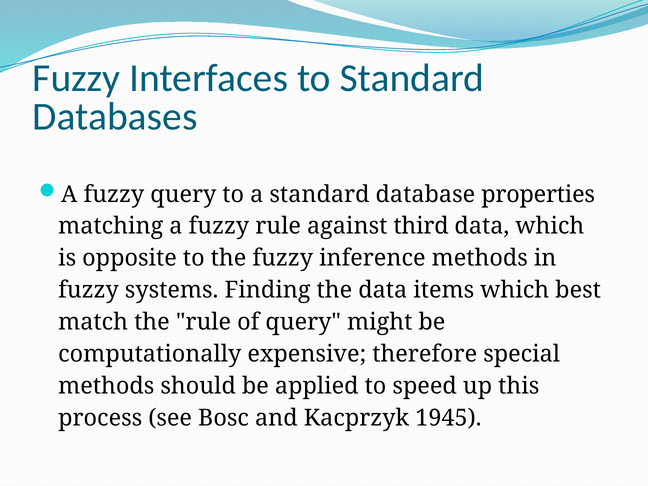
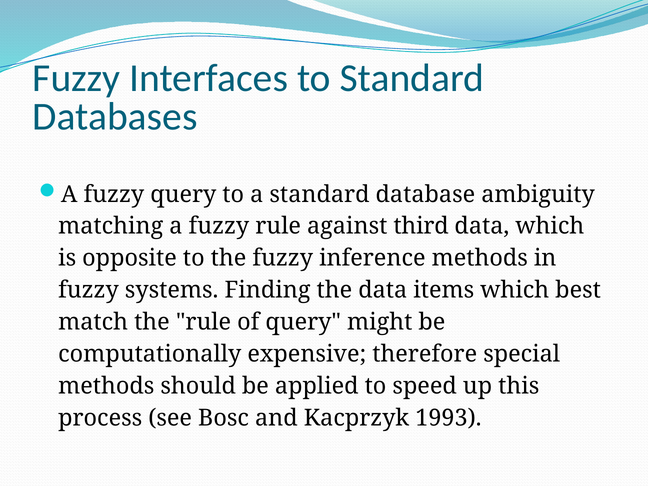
properties: properties -> ambiguity
1945: 1945 -> 1993
